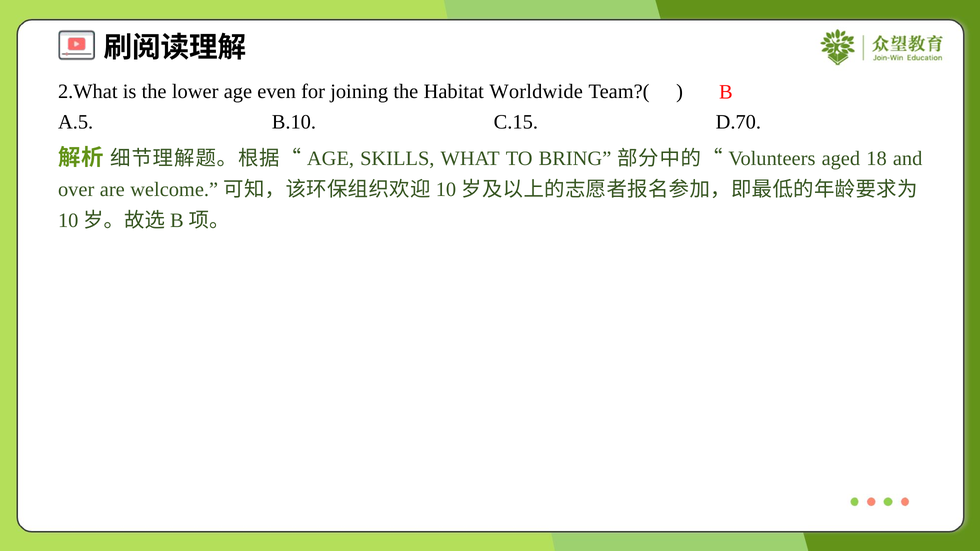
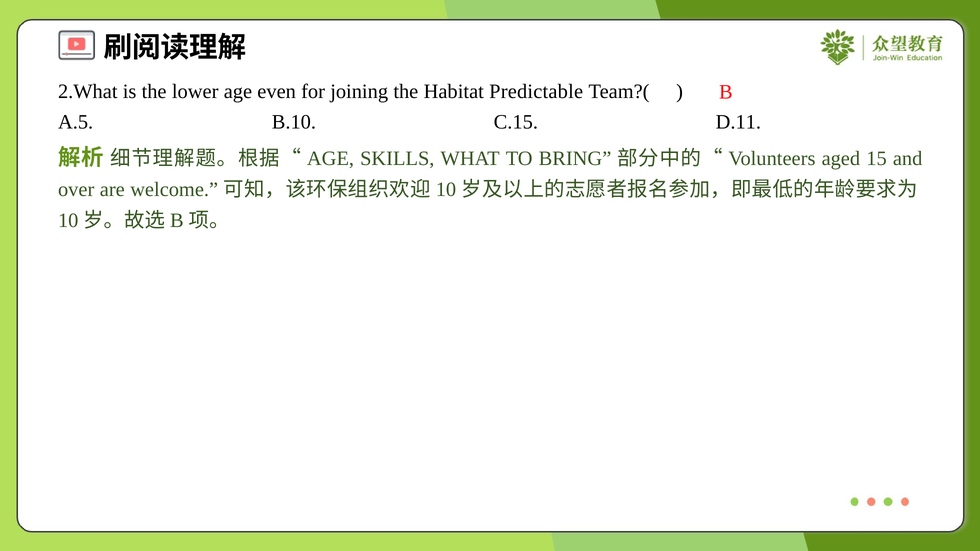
Worldwide: Worldwide -> Predictable
D.70: D.70 -> D.11
18: 18 -> 15
